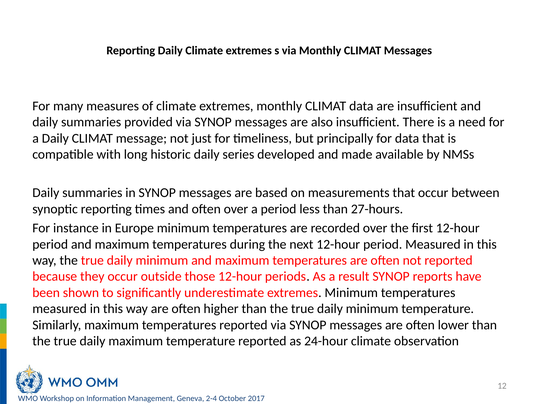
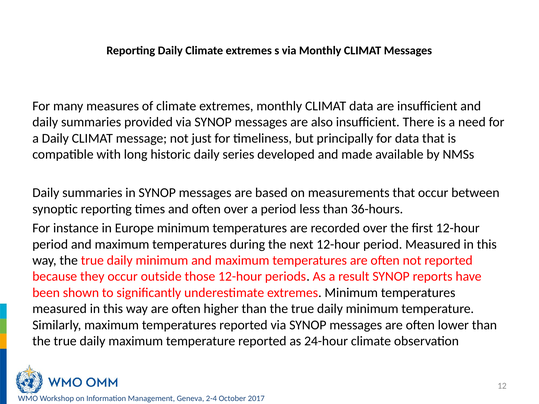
27-hours: 27-hours -> 36-hours
